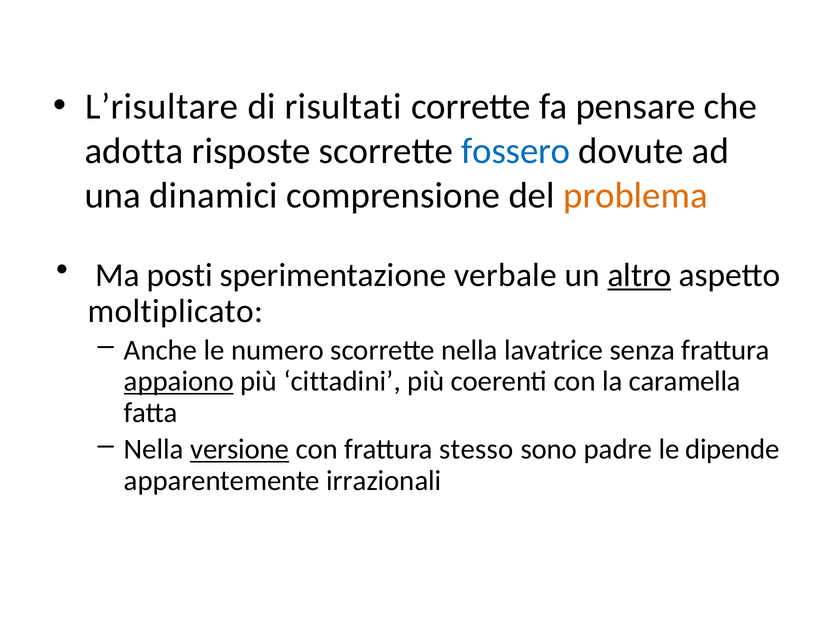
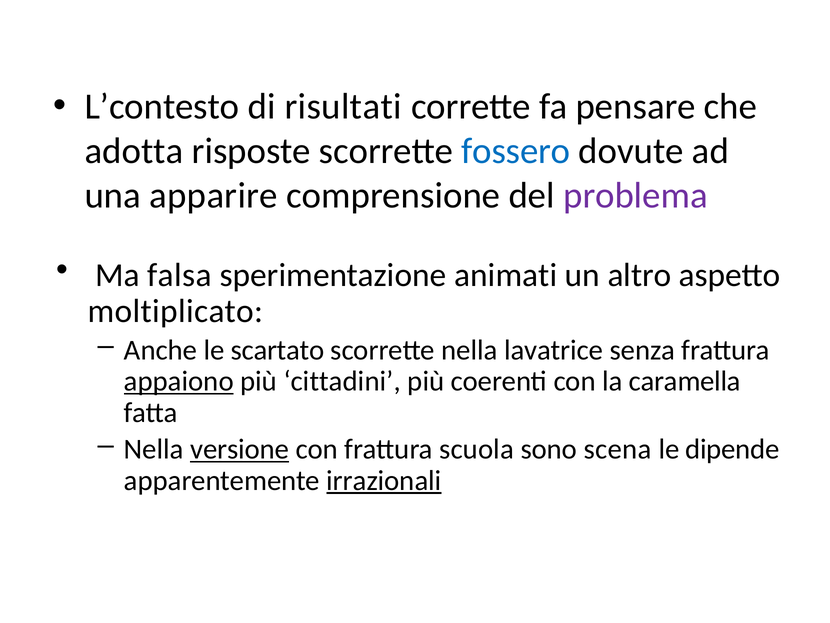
L’risultare: L’risultare -> L’contesto
dinamici: dinamici -> apparire
problema colour: orange -> purple
posti: posti -> falsa
verbale: verbale -> animati
altro underline: present -> none
numero: numero -> scartato
stesso: stesso -> scuola
padre: padre -> scena
irrazionali underline: none -> present
